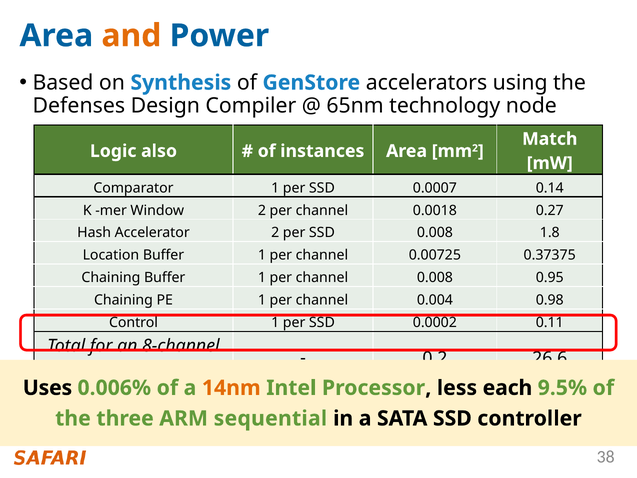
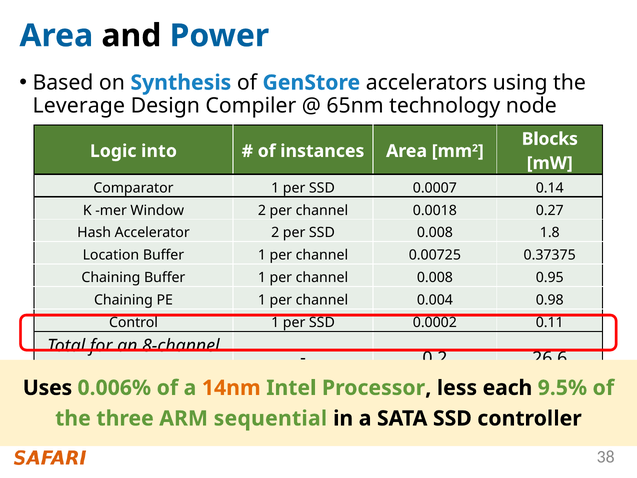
and colour: orange -> black
Defenses: Defenses -> Leverage
Match: Match -> Blocks
also: also -> into
